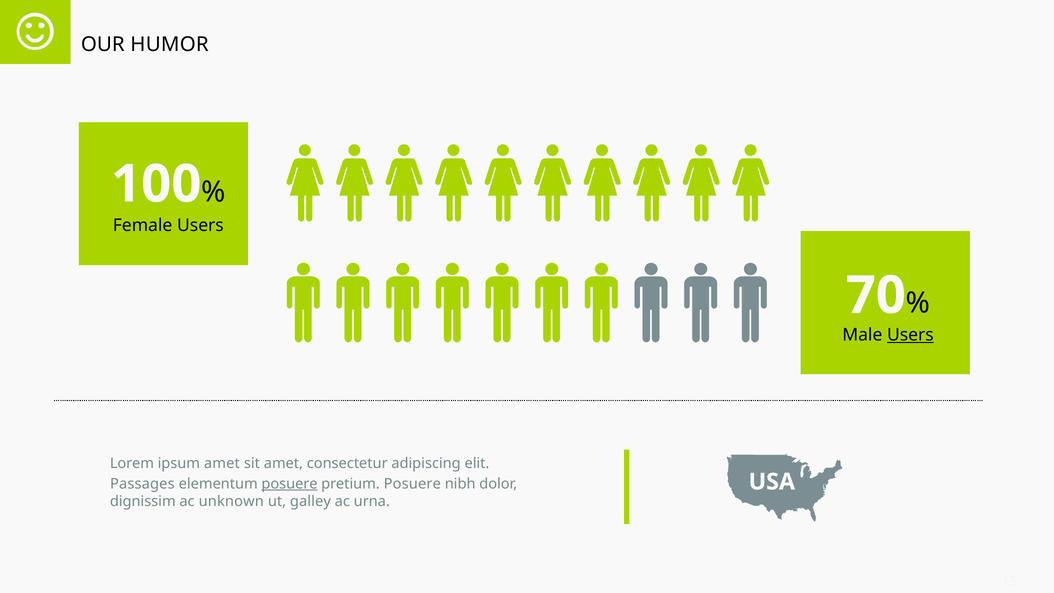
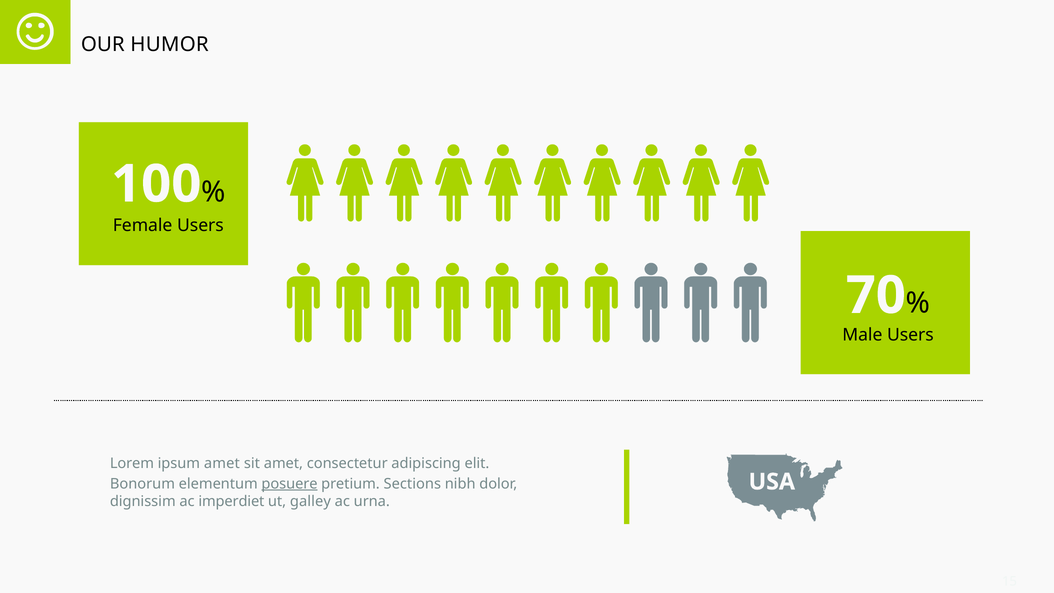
Users at (910, 335) underline: present -> none
Passages: Passages -> Bonorum
pretium Posuere: Posuere -> Sections
unknown: unknown -> imperdiet
